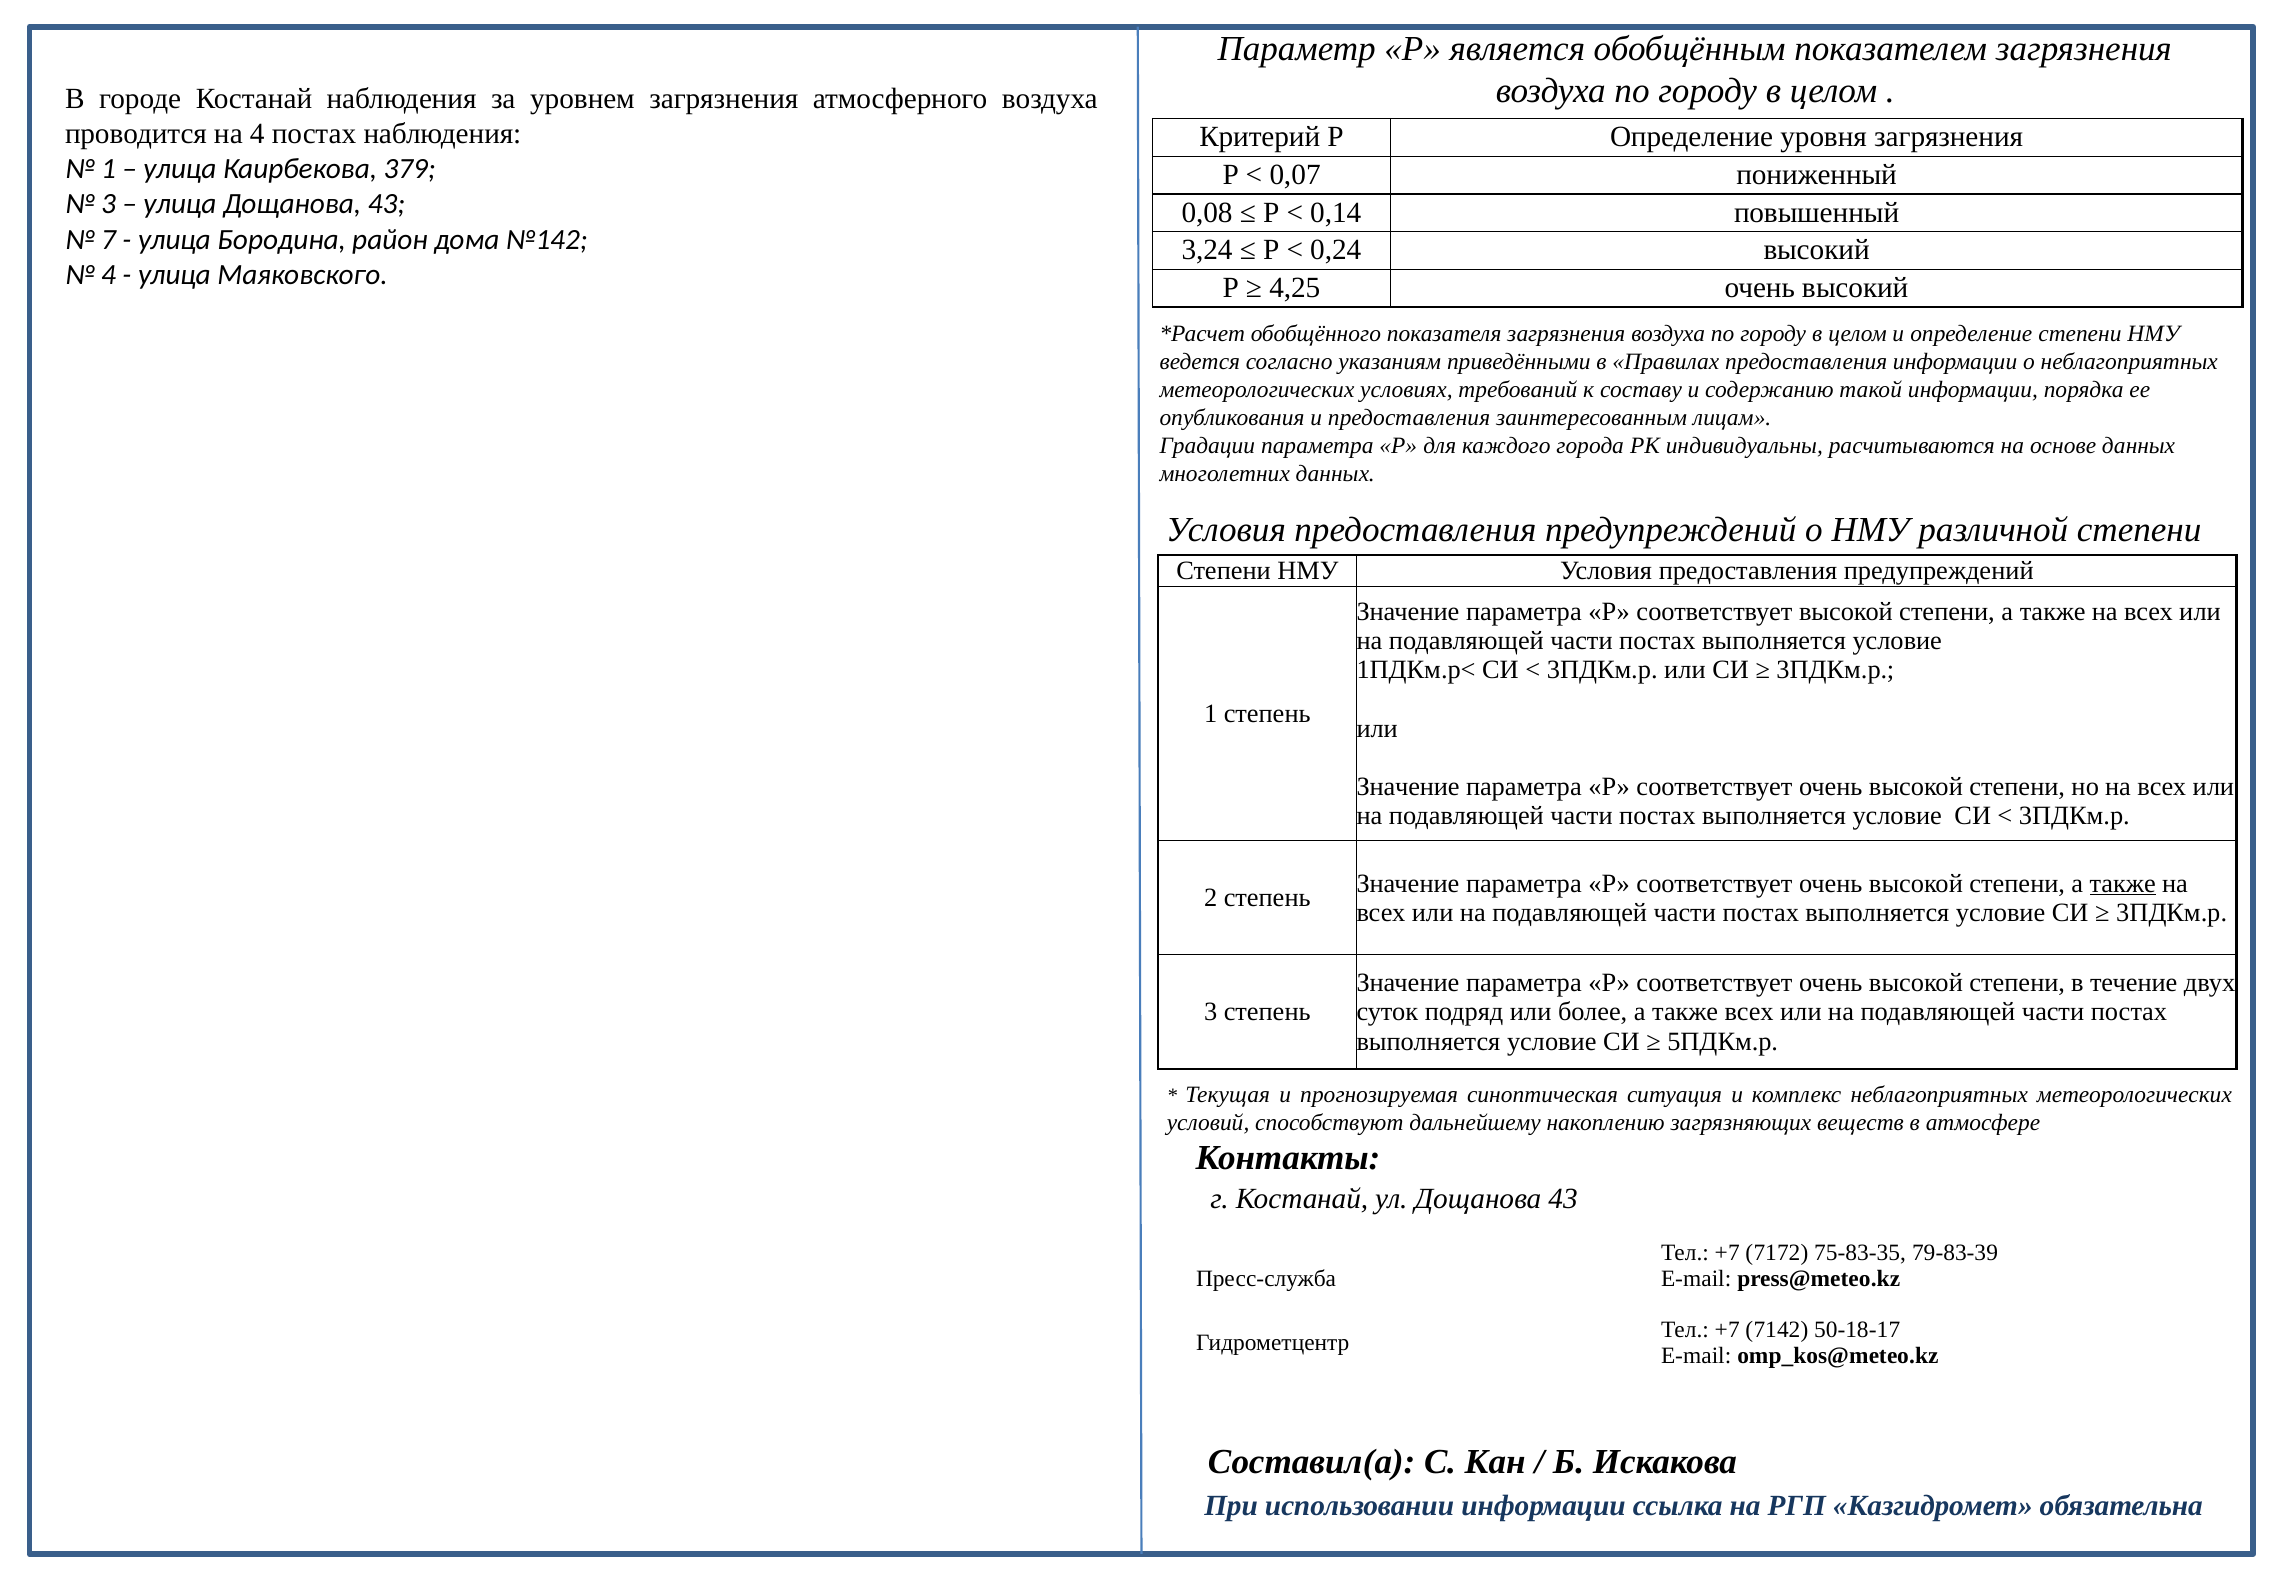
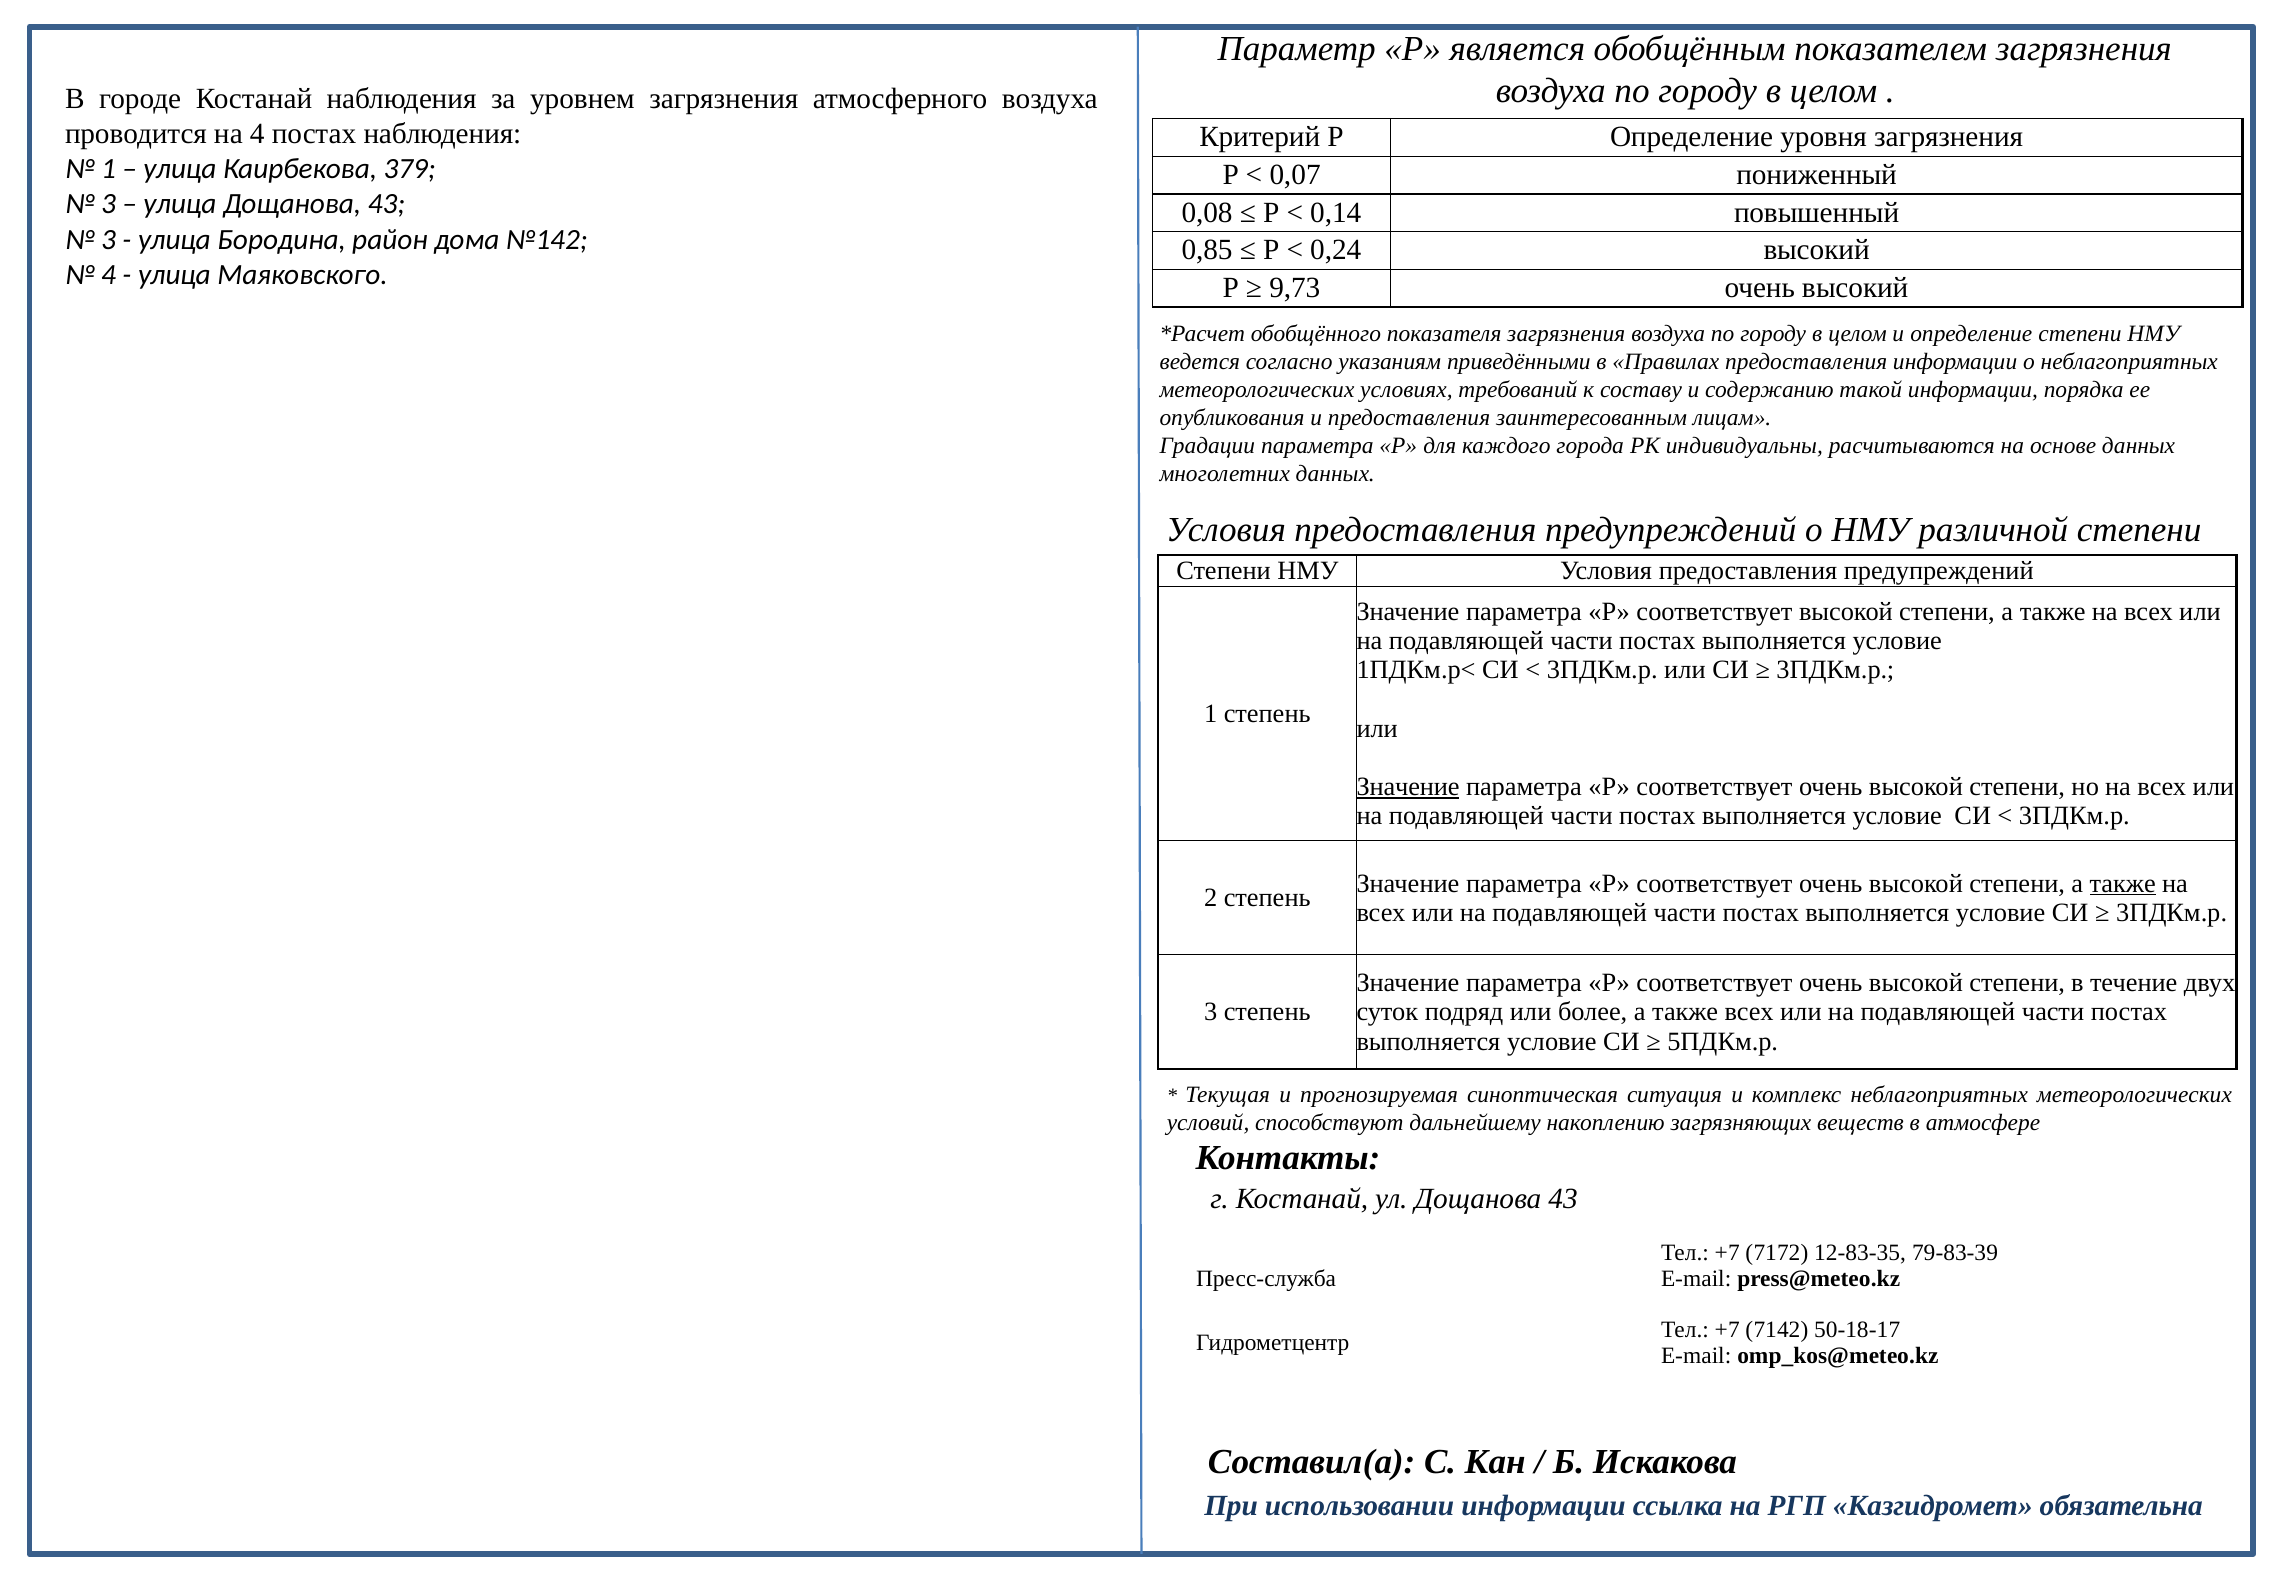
7 at (109, 239): 7 -> 3
3,24: 3,24 -> 0,85
4,25: 4,25 -> 9,73
Значение at (1408, 787) underline: none -> present
75-83-35: 75-83-35 -> 12-83-35
